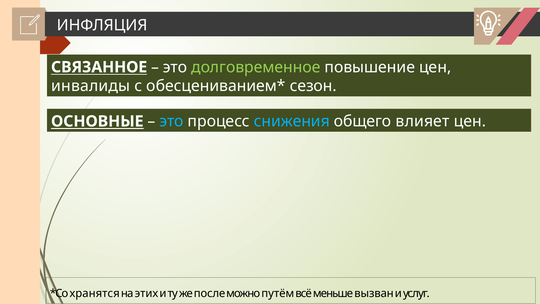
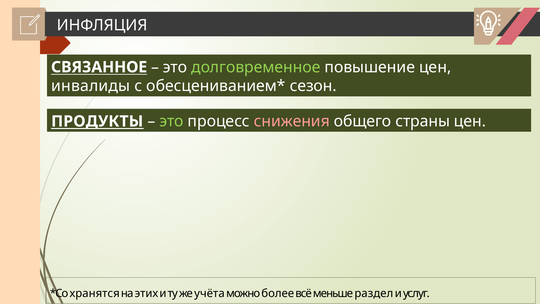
ОСНОВНЫЕ: ОСНОВНЫЕ -> ПРОДУКТЫ
это at (172, 121) colour: light blue -> light green
снижения colour: light blue -> pink
влияет: влияет -> страны
после: после -> учёта
путём: путём -> более
вызван: вызван -> раздел
